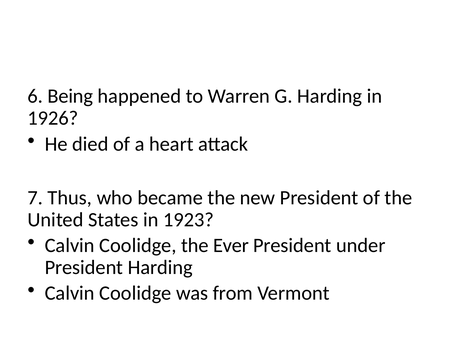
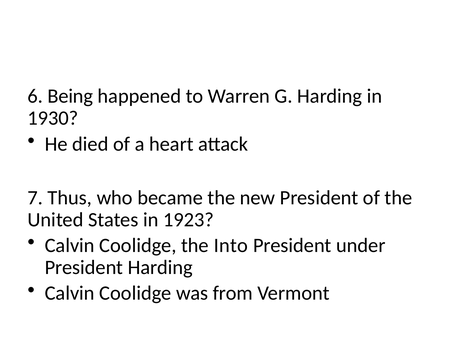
1926: 1926 -> 1930
Ever: Ever -> Into
